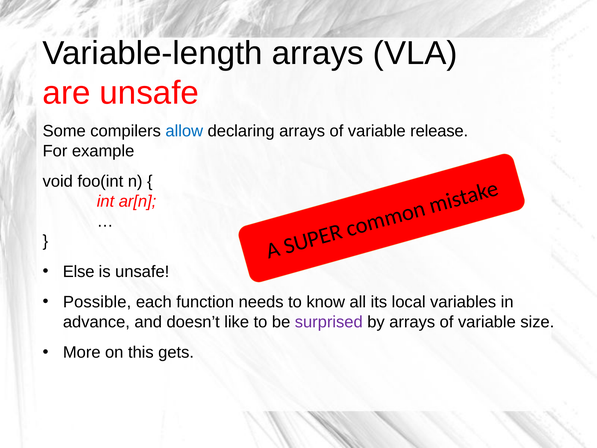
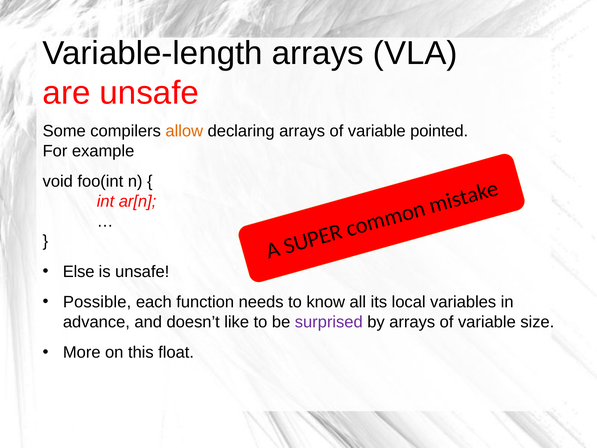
allow colour: blue -> orange
release: release -> pointed
gets: gets -> float
